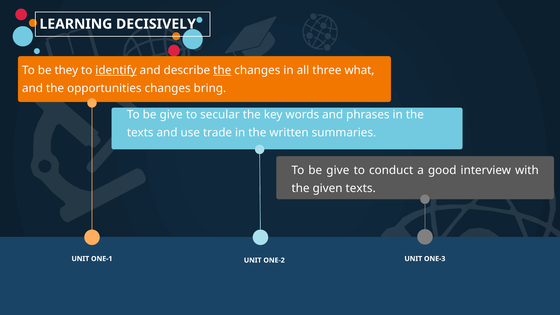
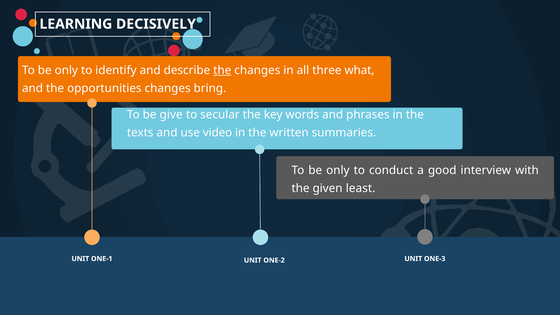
they at (66, 70): they -> only
identify underline: present -> none
trade: trade -> video
give at (338, 170): give -> only
given texts: texts -> least
